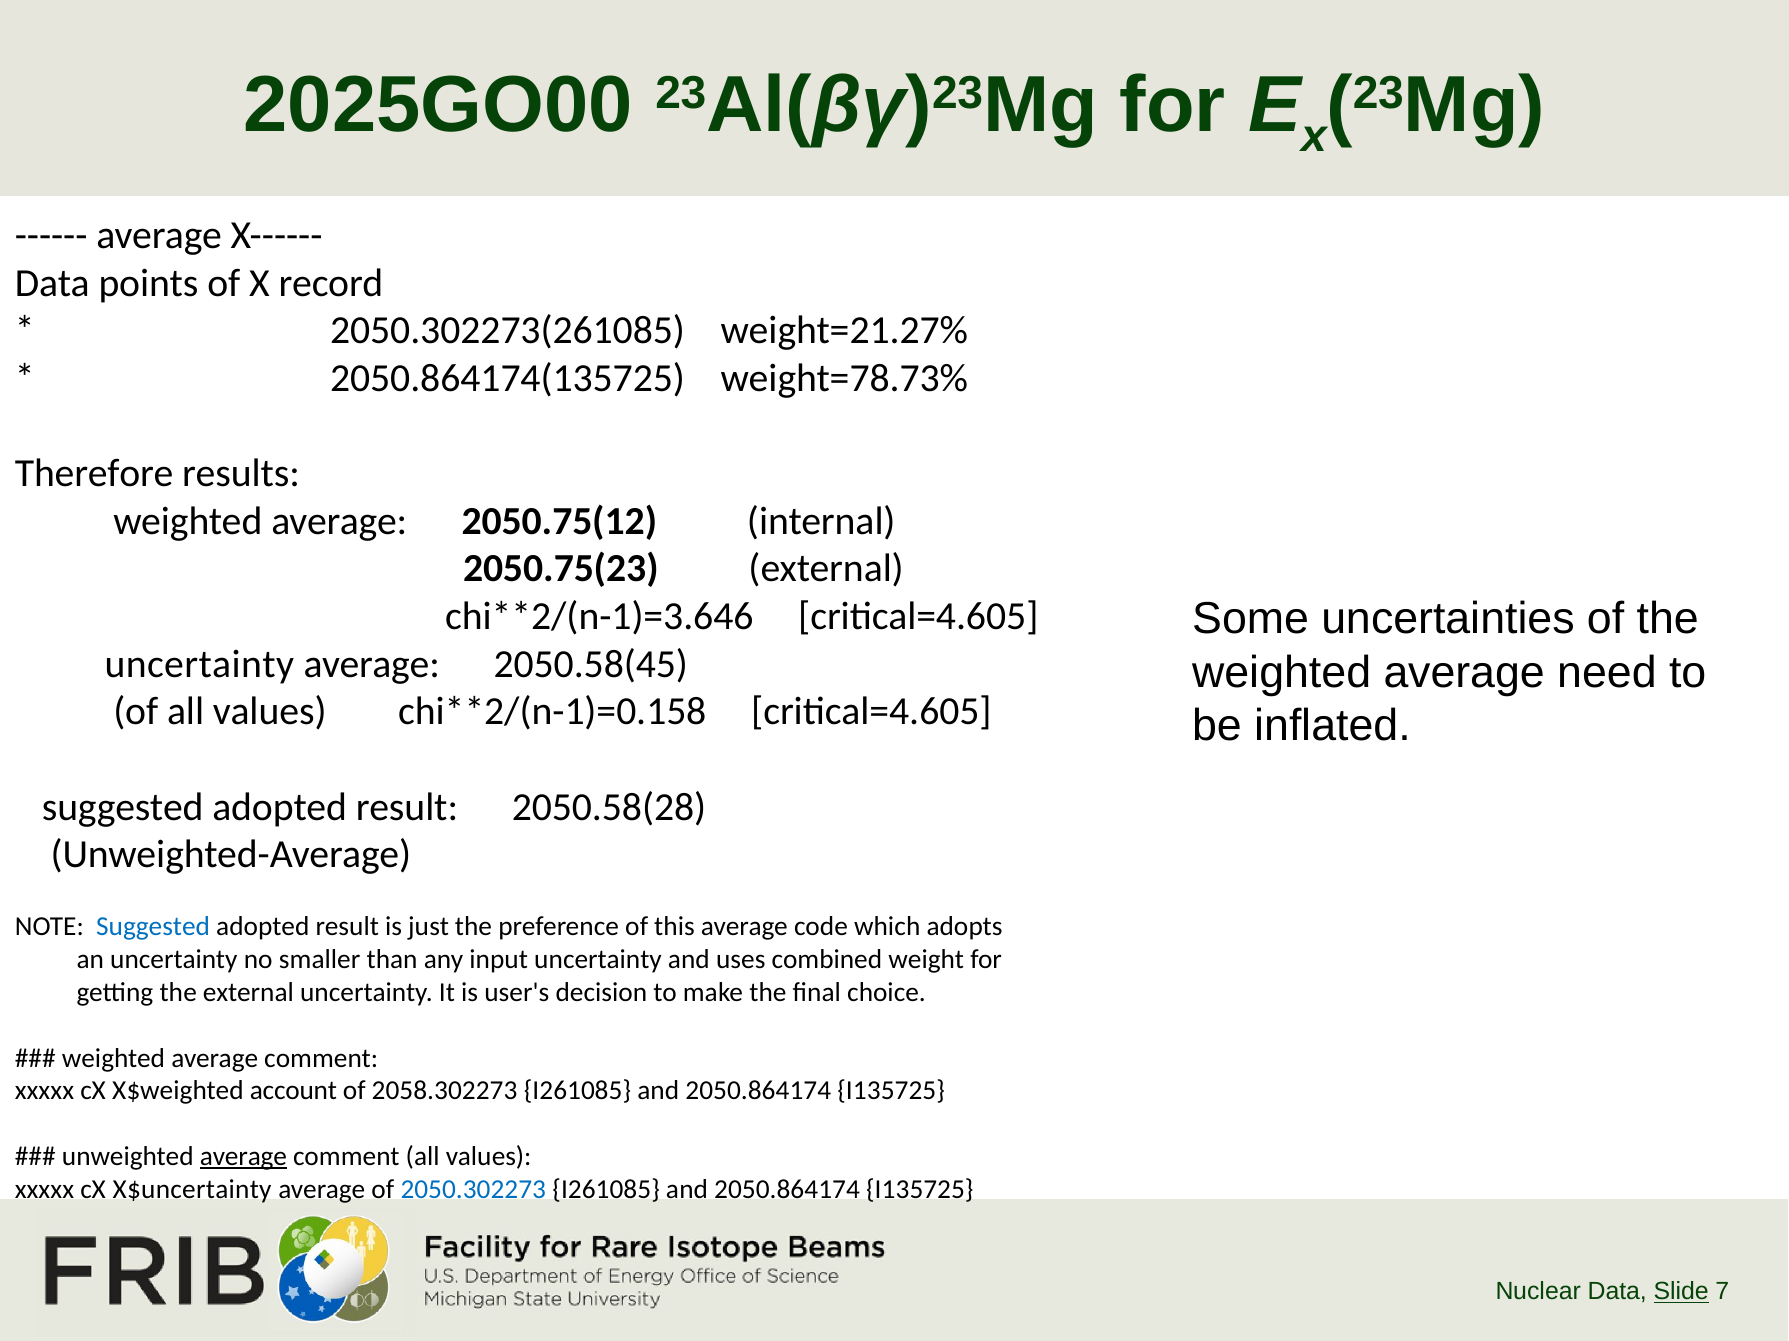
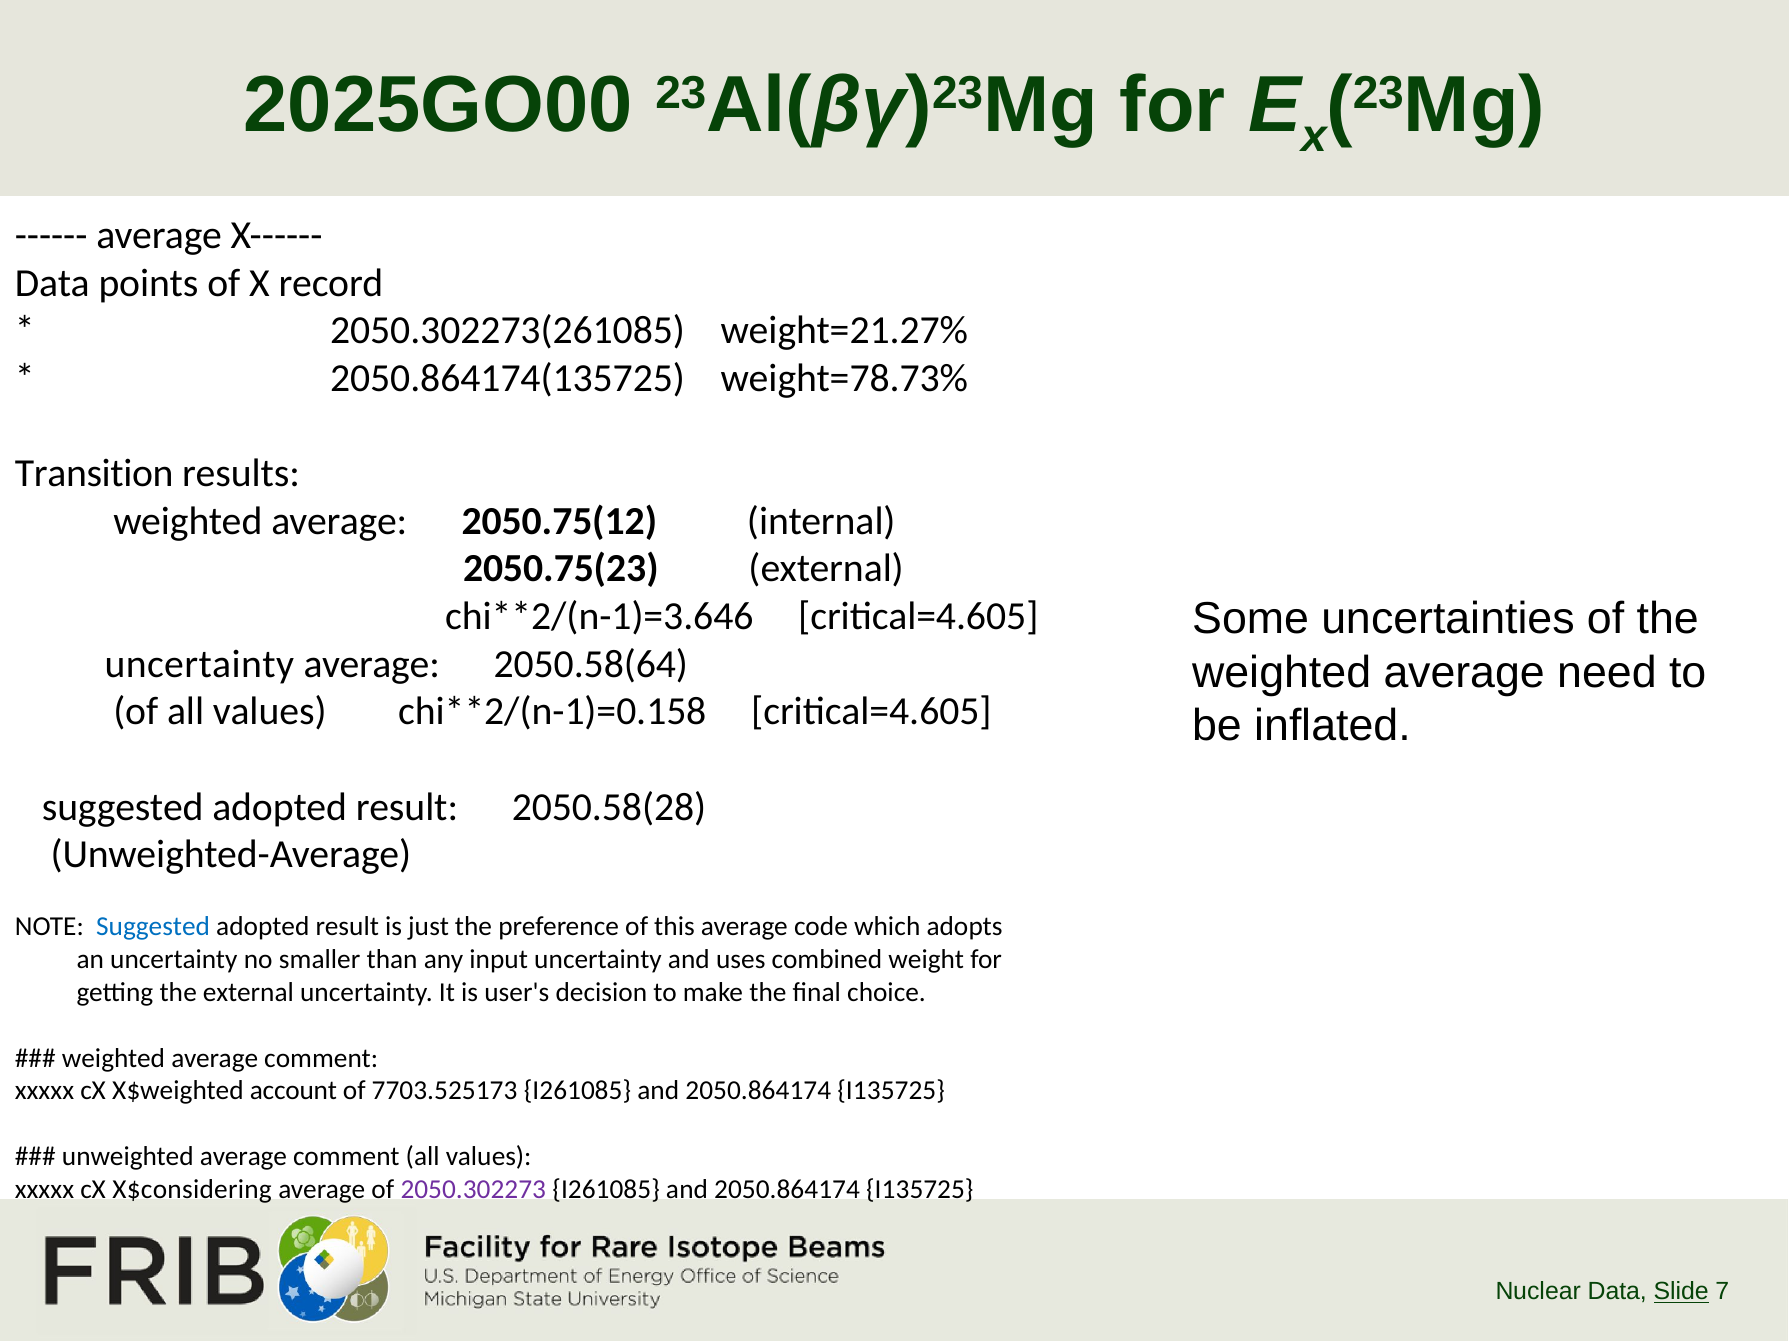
Therefore: Therefore -> Transition
2050.58(45: 2050.58(45 -> 2050.58(64
2058.302273: 2058.302273 -> 7703.525173
average at (243, 1157) underline: present -> none
X$uncertainty: X$uncertainty -> X$considering
2050.302273 colour: blue -> purple
